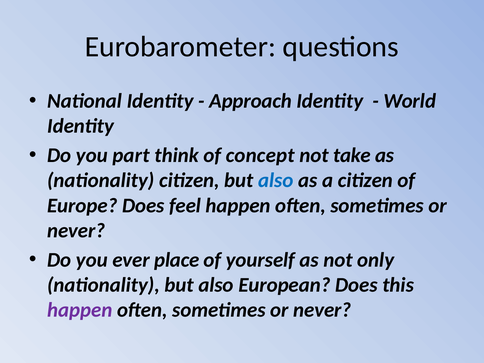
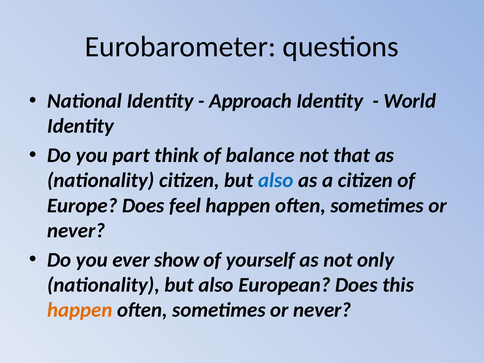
concept: concept -> balance
take: take -> that
place: place -> show
happen at (80, 310) colour: purple -> orange
